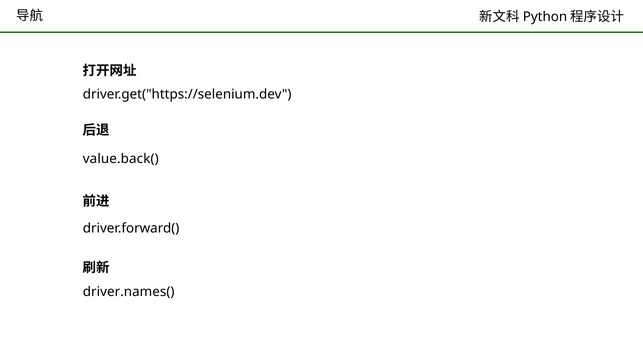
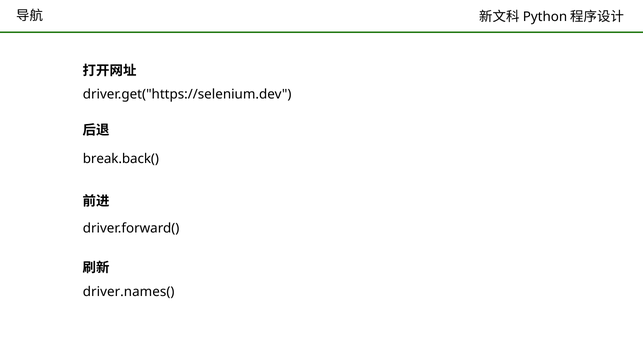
value.back(: value.back( -> break.back(
